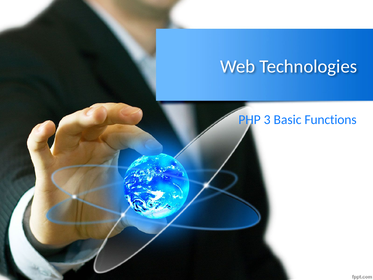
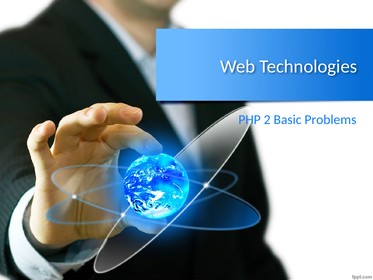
3: 3 -> 2
Functions: Functions -> Problems
